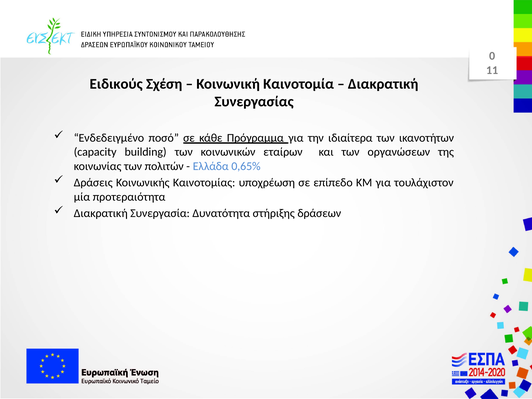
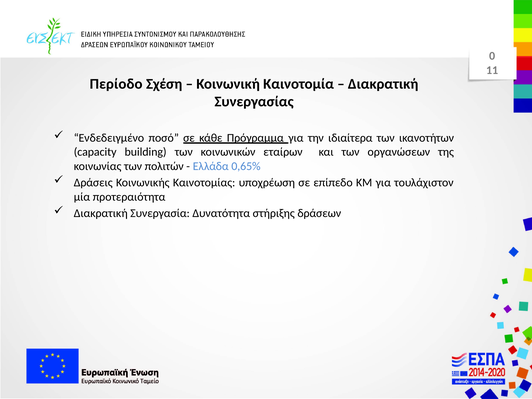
Ειδικούς: Ειδικούς -> Περίοδο
